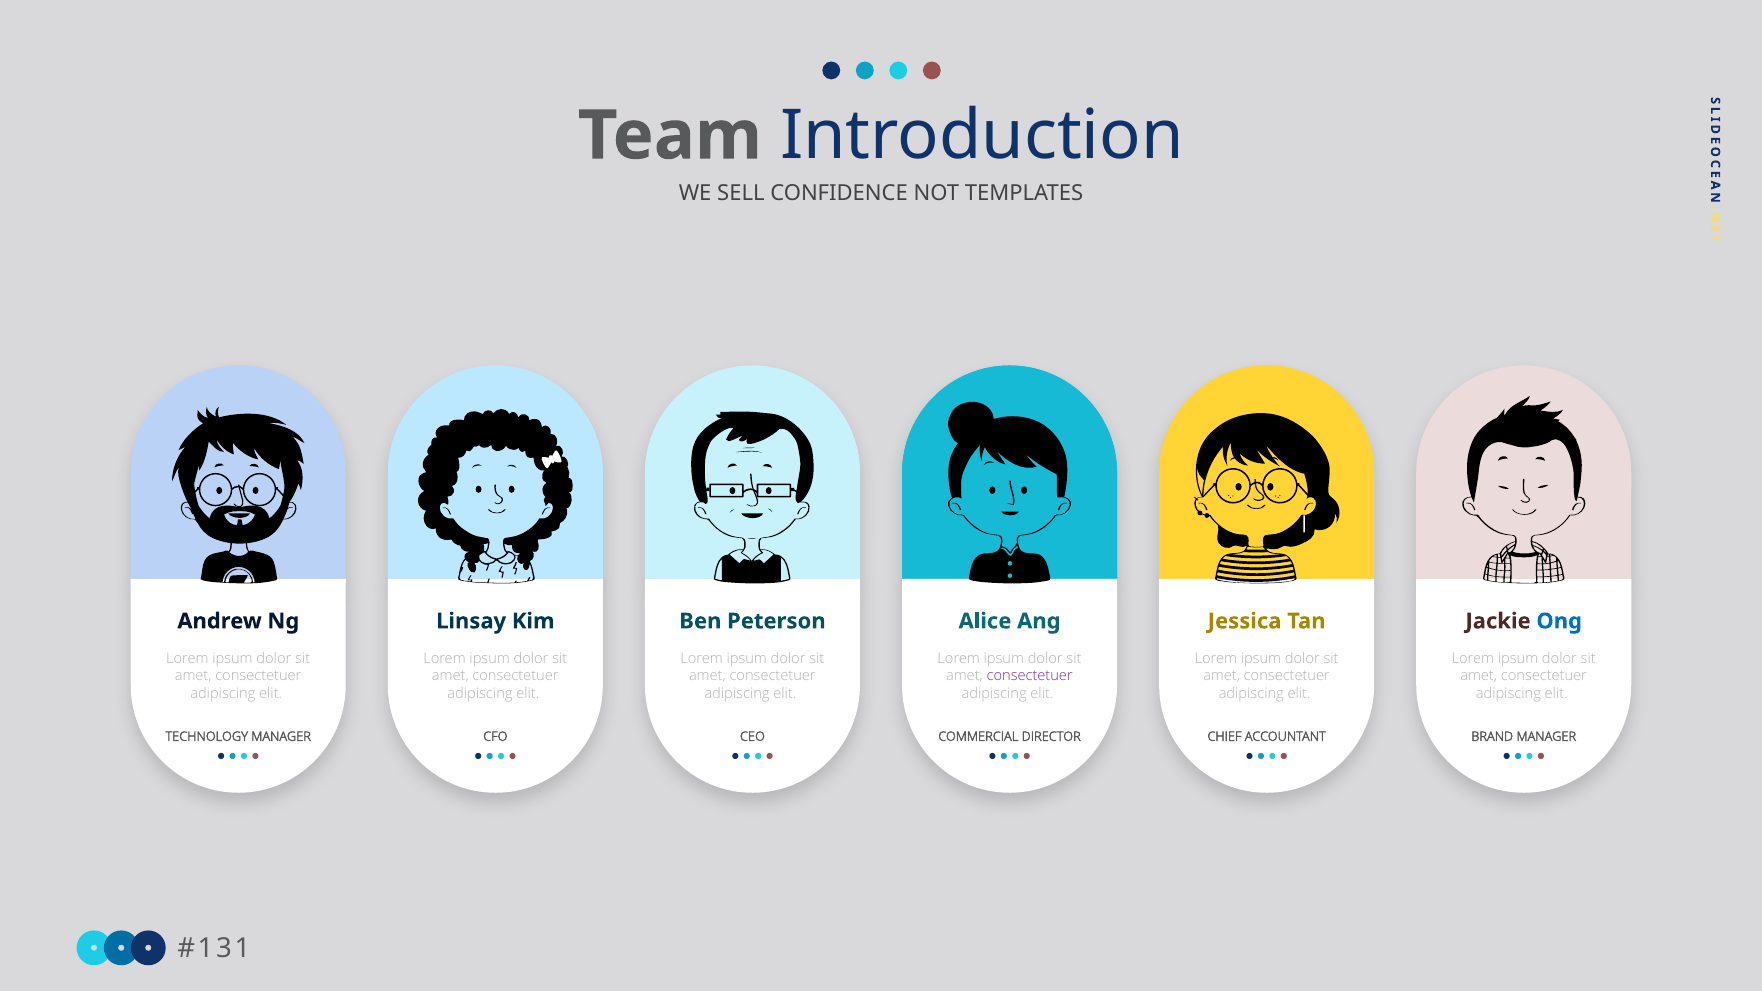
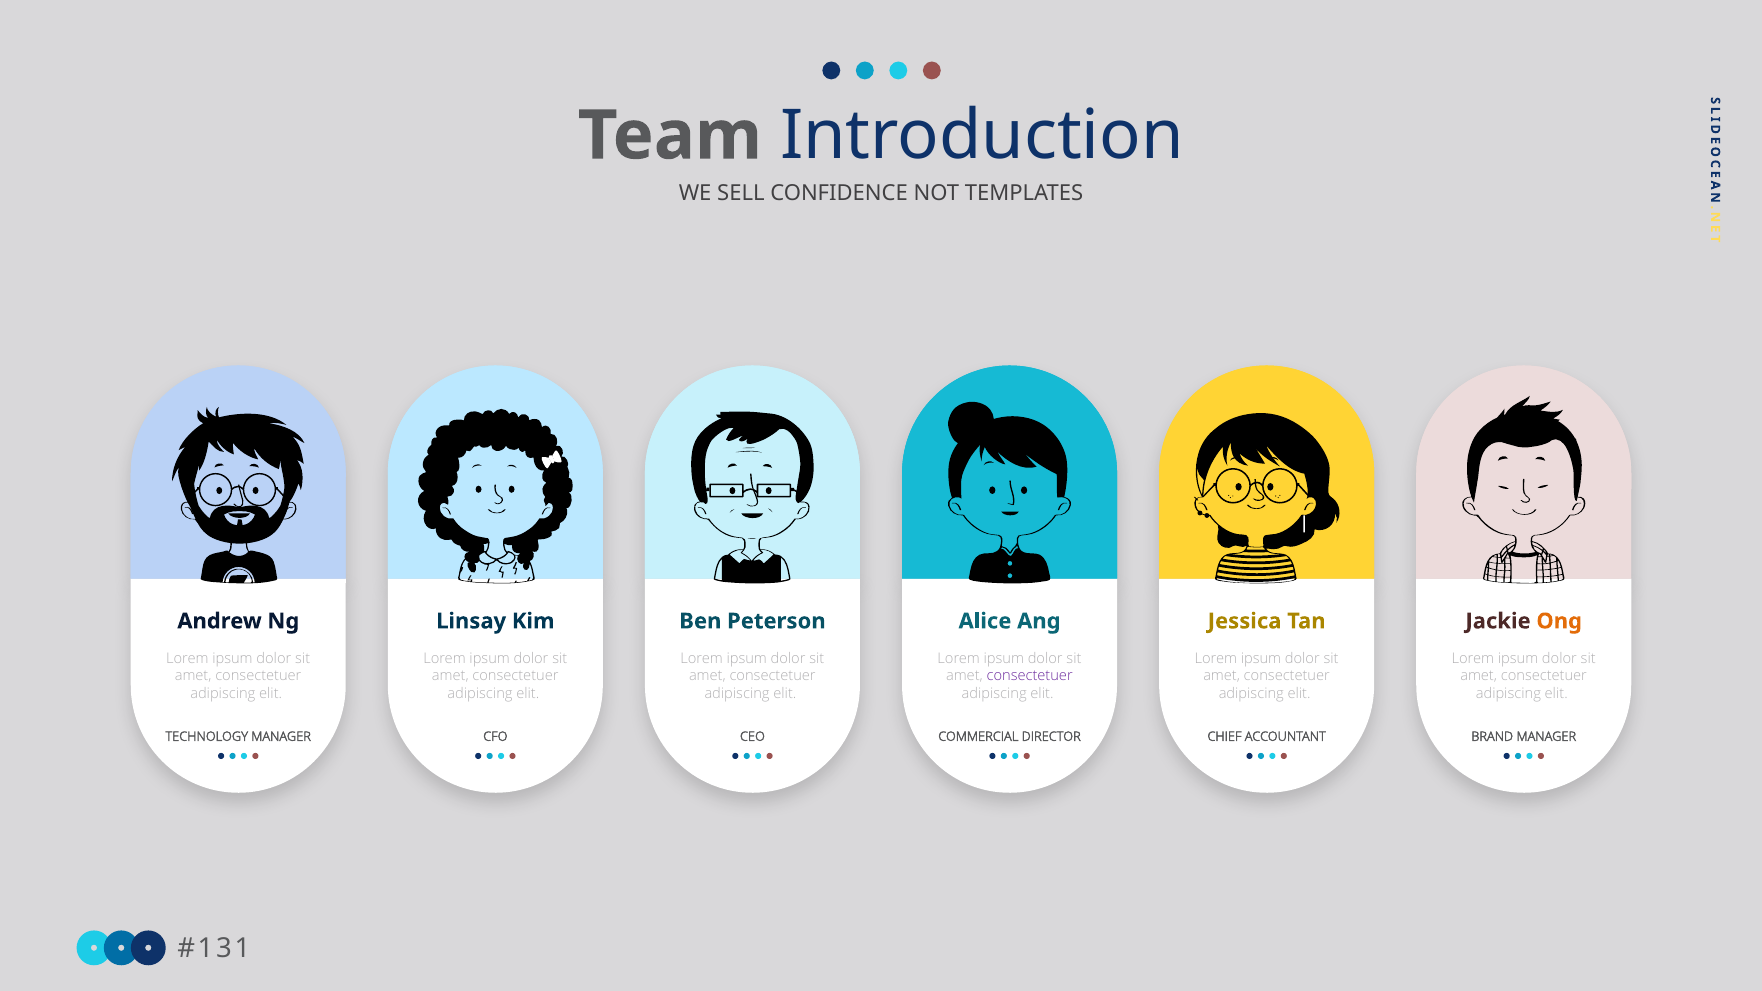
Ong colour: blue -> orange
